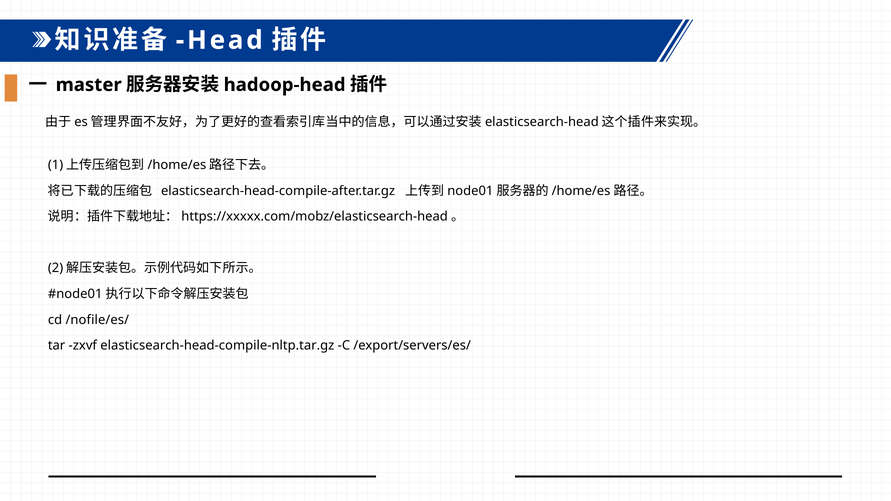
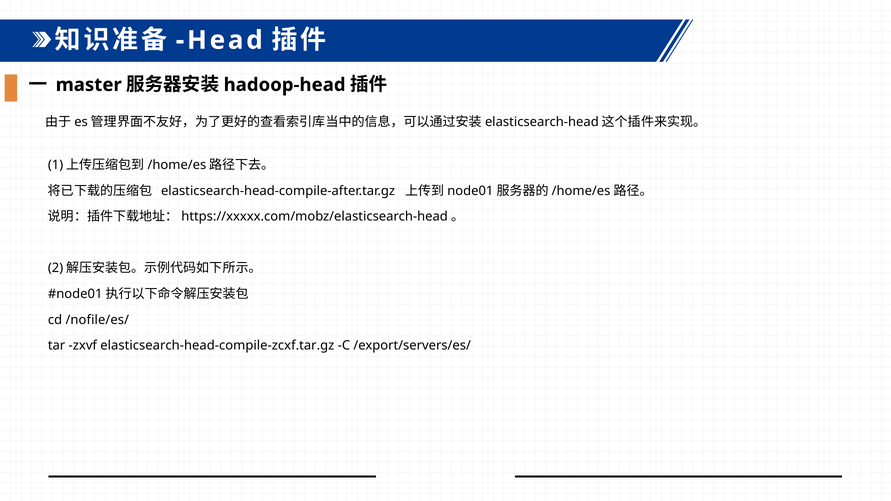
elasticsearch-head-compile-nltp.tar.gz: elasticsearch-head-compile-nltp.tar.gz -> elasticsearch-head-compile-zcxf.tar.gz
